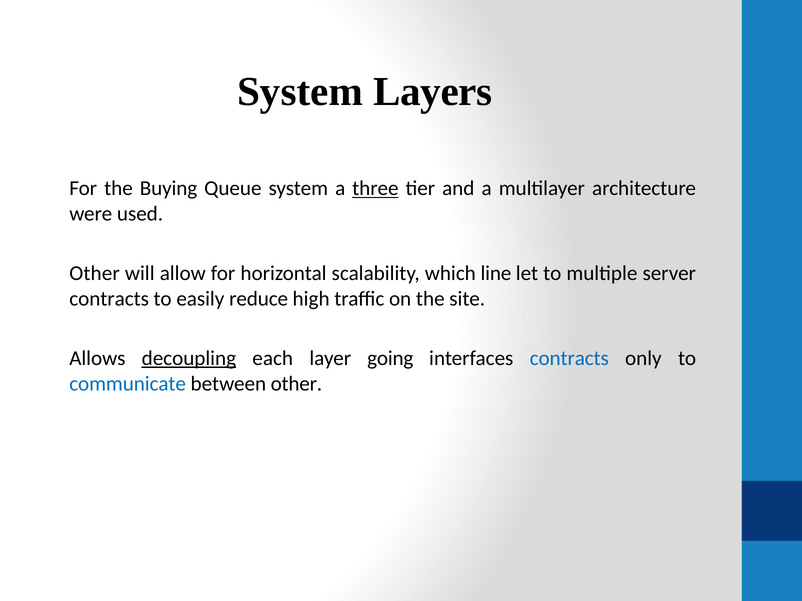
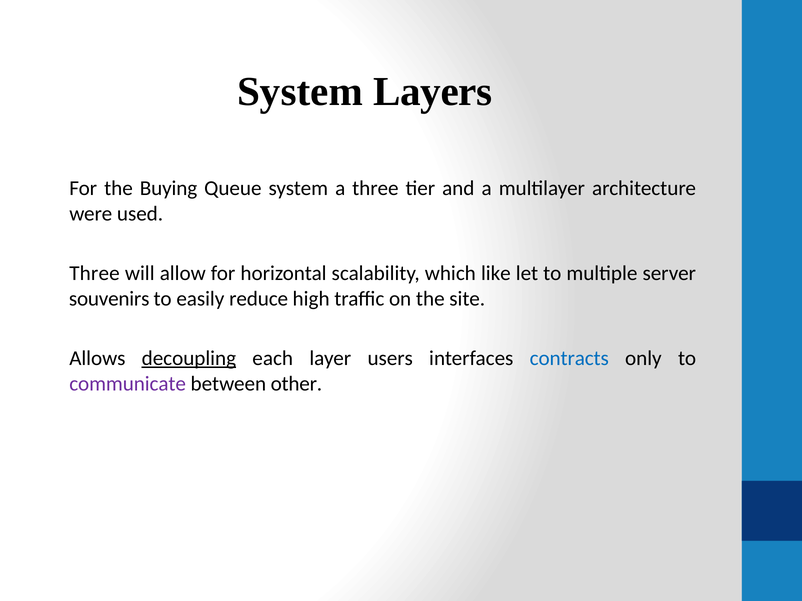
three at (375, 189) underline: present -> none
Other at (95, 274): Other -> Three
line: line -> like
contracts at (109, 299): contracts -> souvenirs
going: going -> users
communicate colour: blue -> purple
